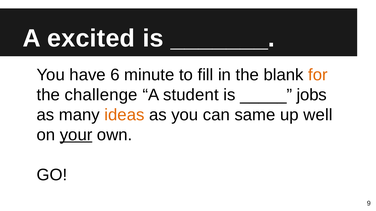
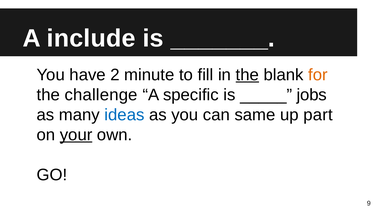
excited: excited -> include
6: 6 -> 2
the at (247, 75) underline: none -> present
student: student -> specific
ideas colour: orange -> blue
well: well -> part
